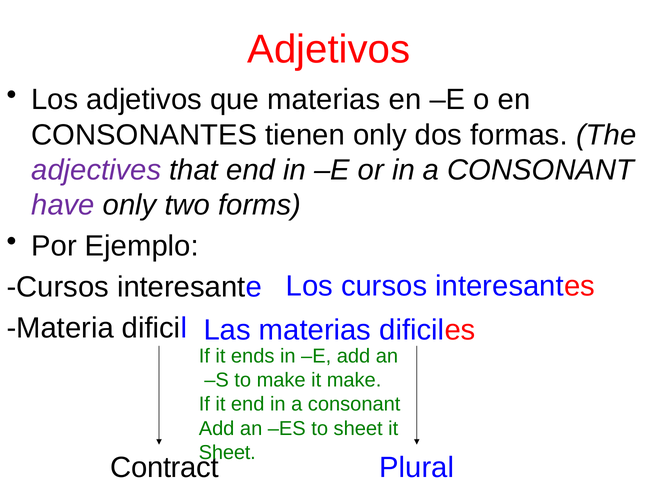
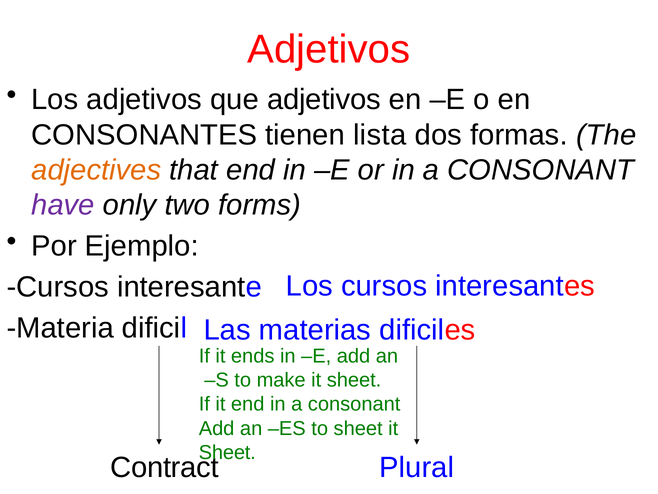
que materias: materias -> adjetivos
tienen only: only -> lista
adjectives colour: purple -> orange
make it make: make -> sheet
